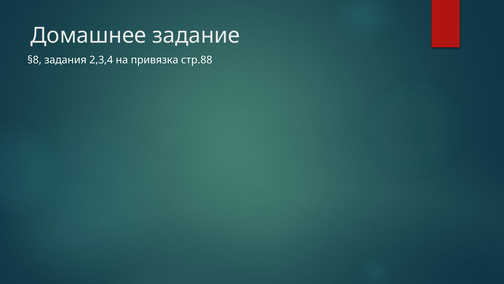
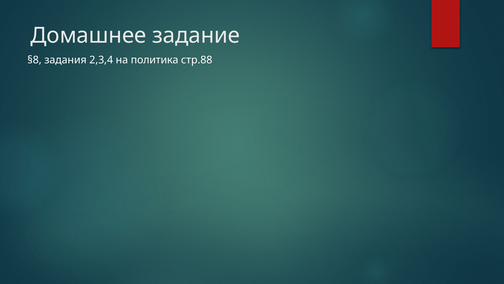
привязка: привязка -> политика
